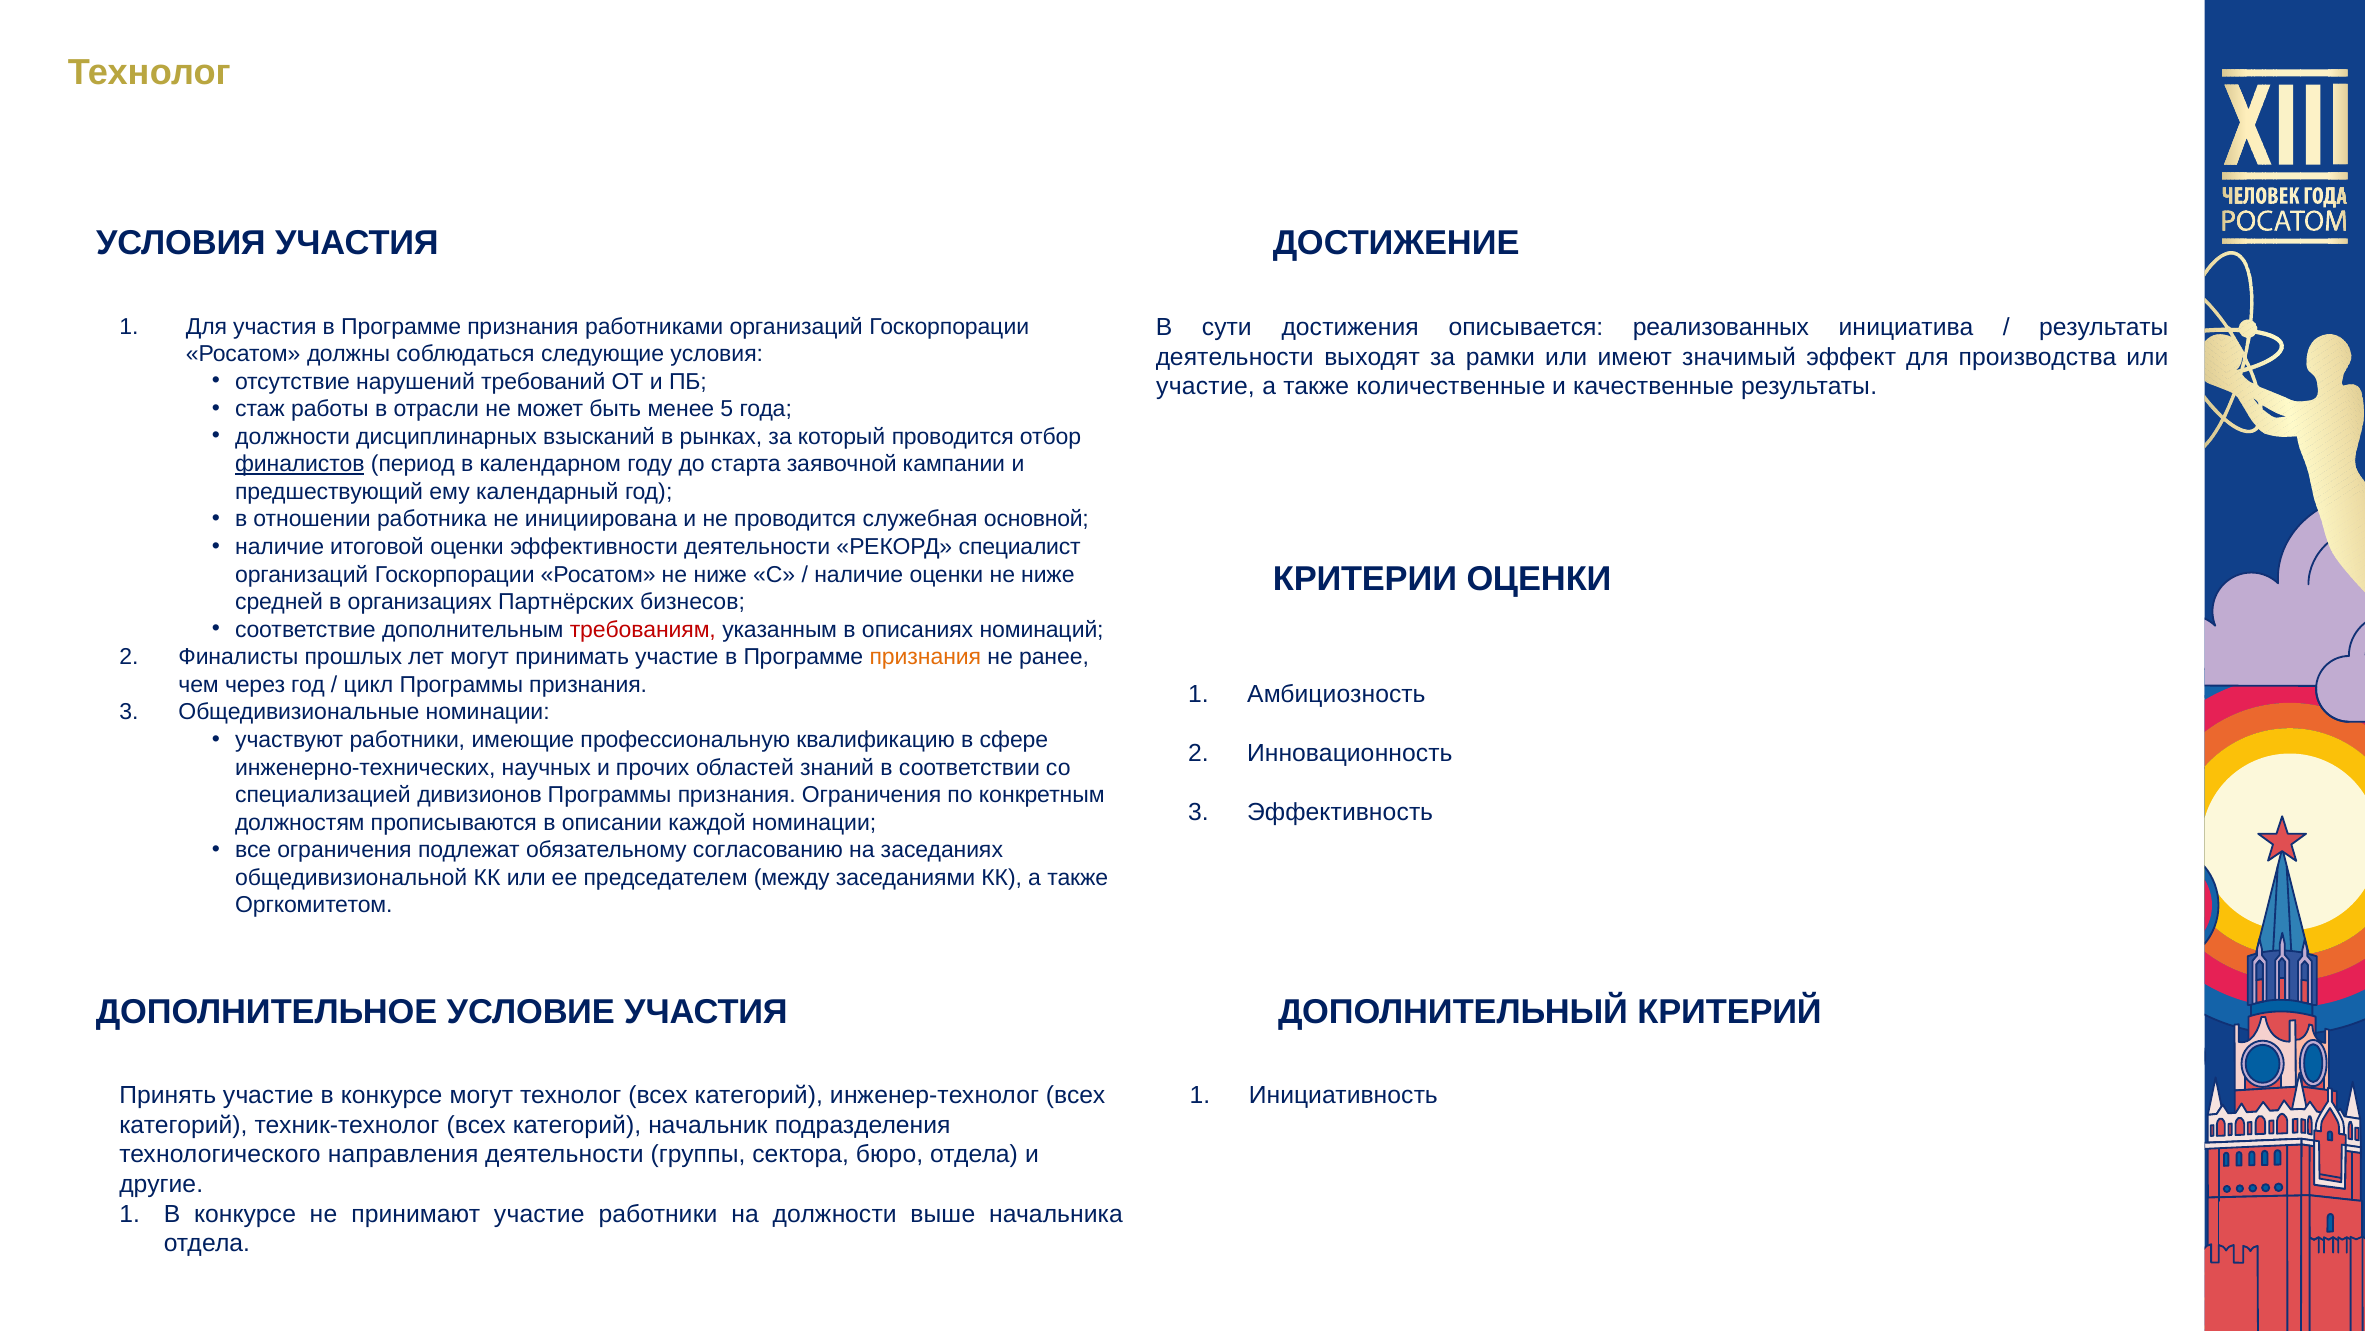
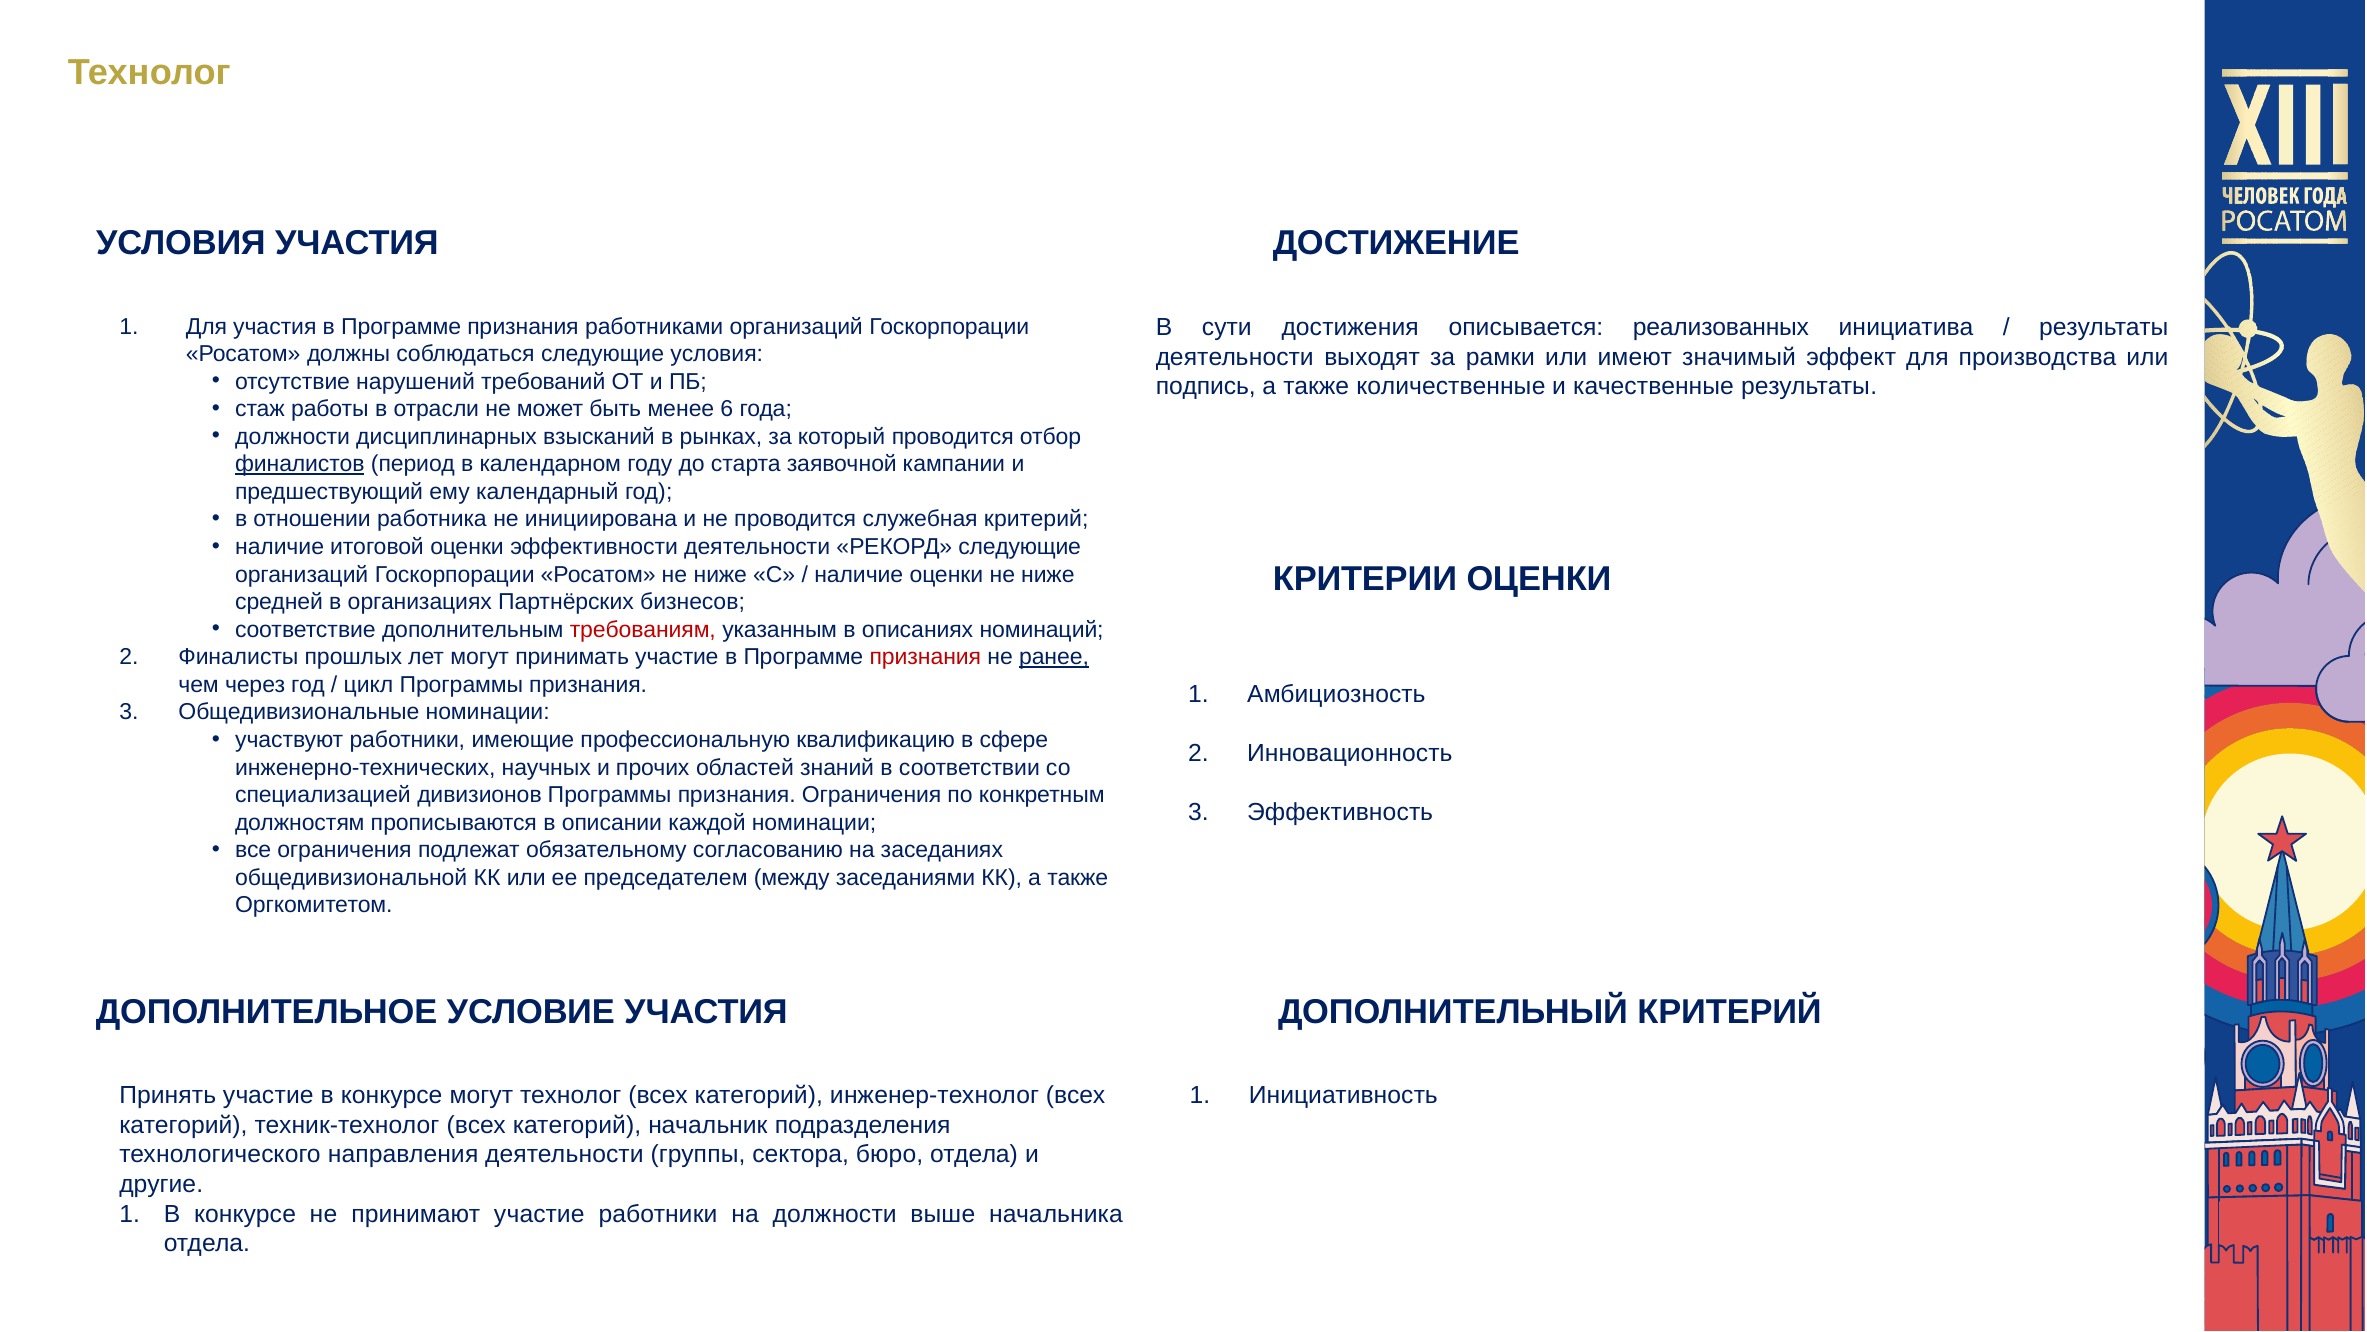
участие at (1206, 387): участие -> подпись
5: 5 -> 6
служебная основной: основной -> критерий
РЕКОРД специалист: специалист -> следующие
признания at (925, 657) colour: orange -> red
ранее underline: none -> present
